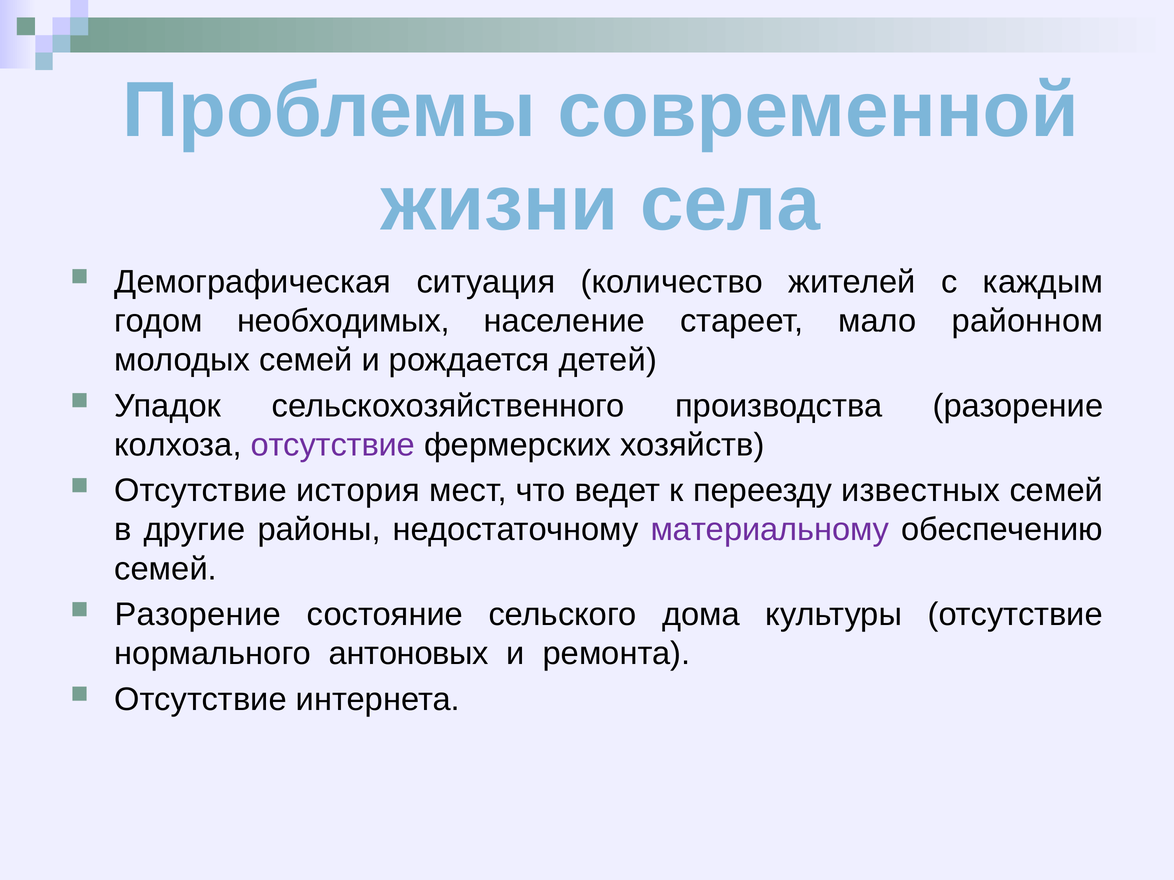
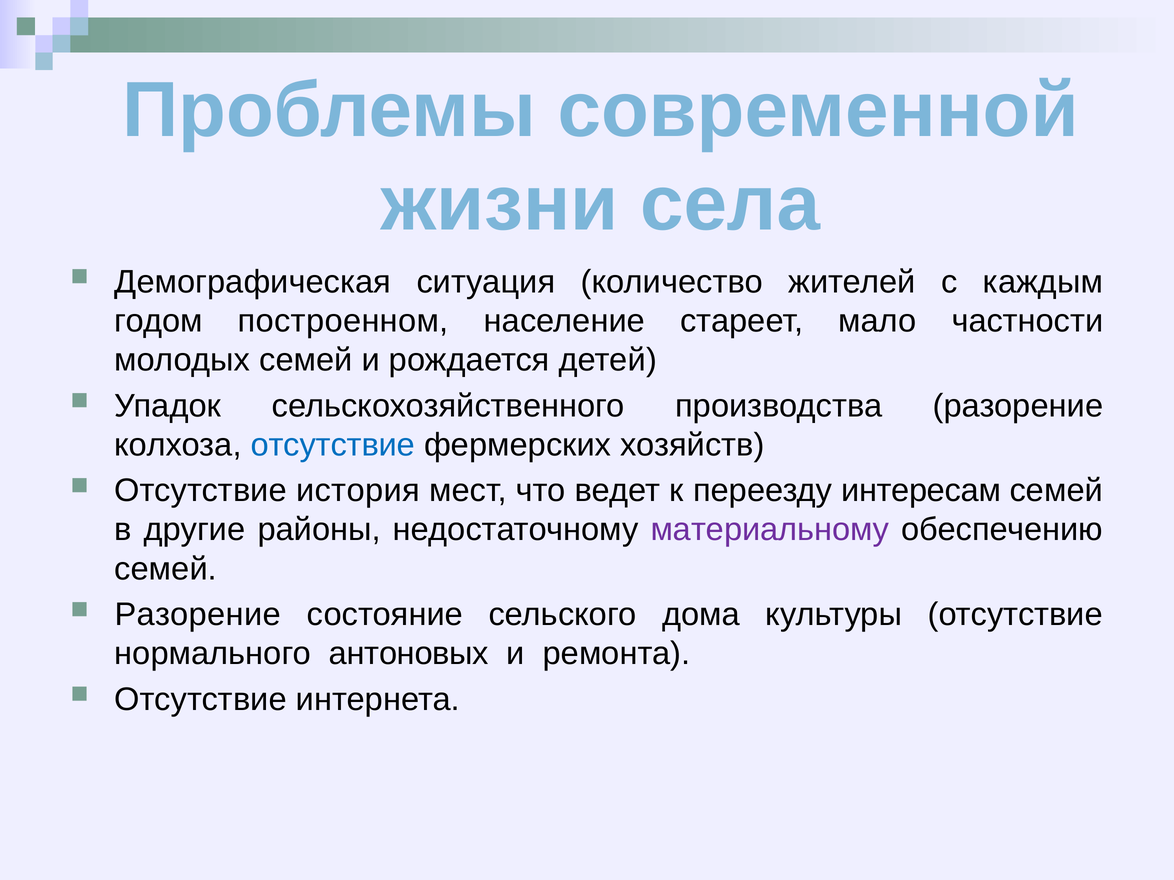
необходимых: необходимых -> построенном
районном: районном -> частности
отсутствие at (333, 445) colour: purple -> blue
известных: известных -> интересам
